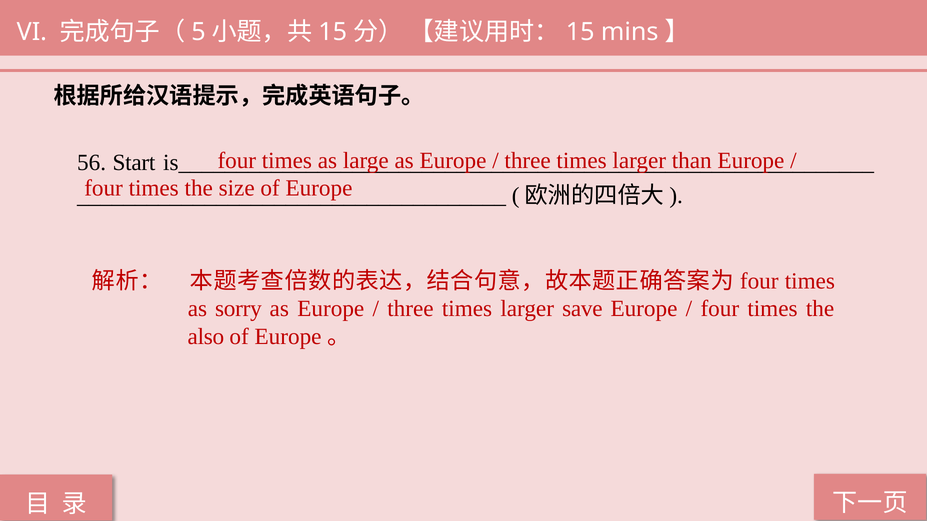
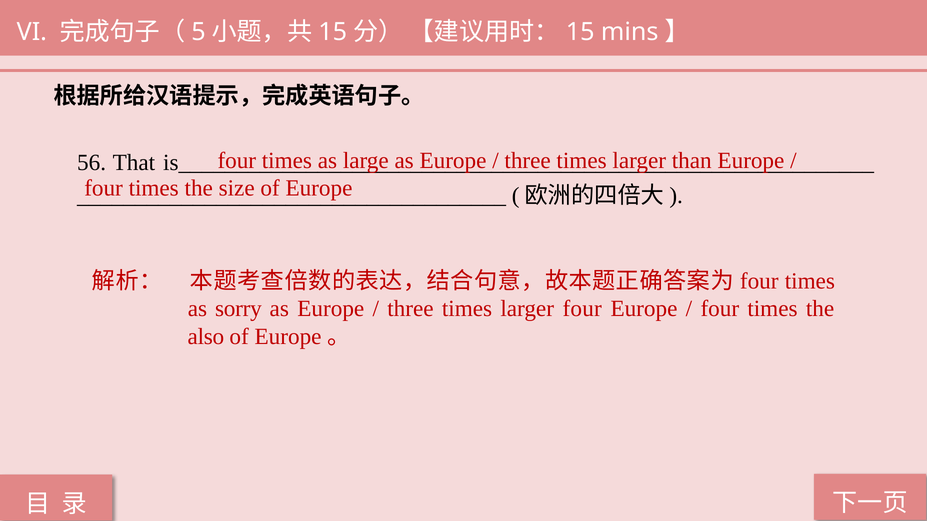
Start: Start -> That
larger save: save -> four
